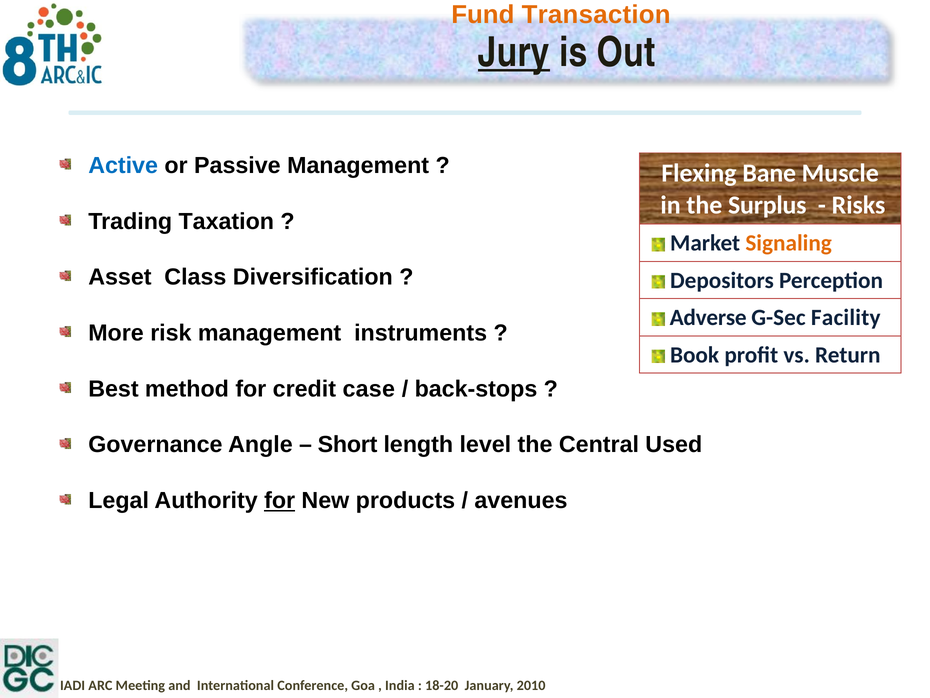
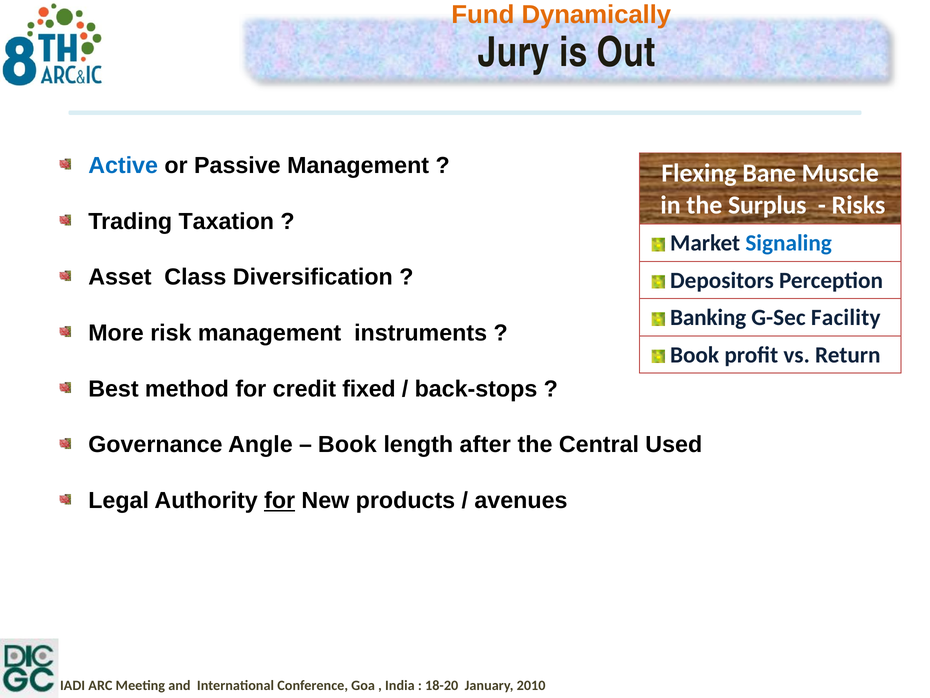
Transaction: Transaction -> Dynamically
Jury underline: present -> none
Signaling colour: orange -> blue
Adverse: Adverse -> Banking
case: case -> fixed
Short at (348, 444): Short -> Book
level: level -> after
